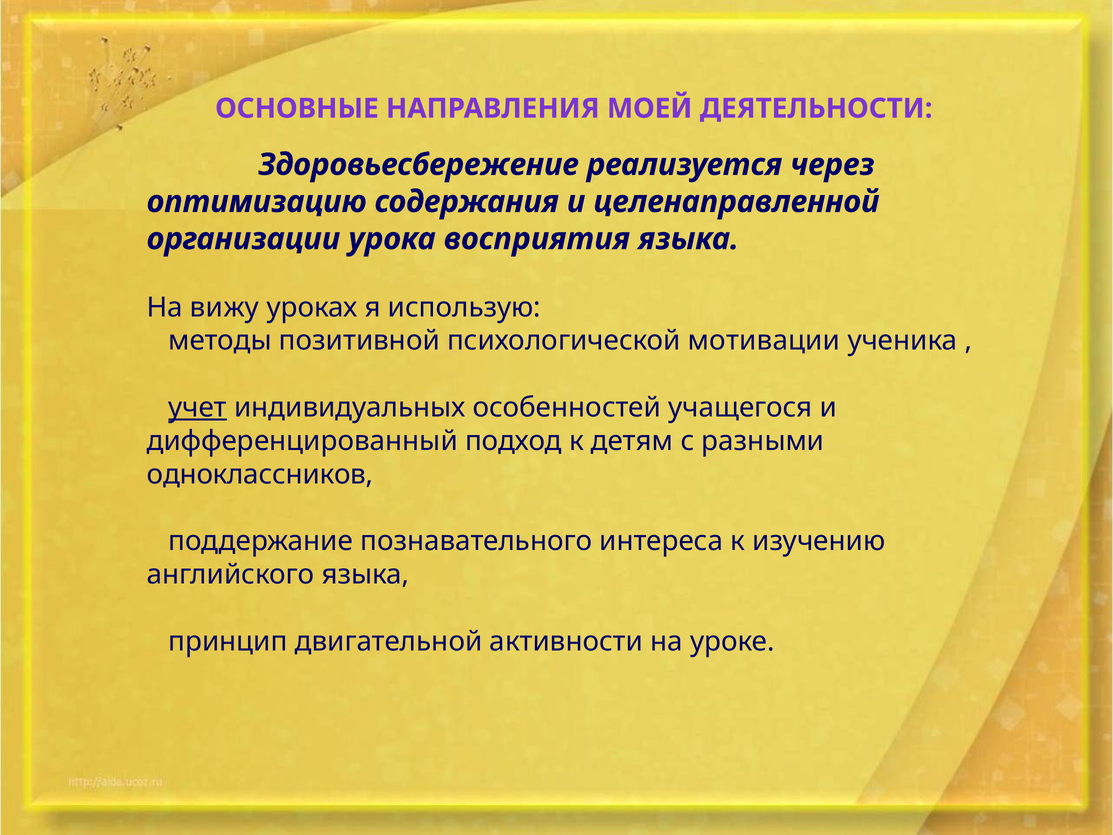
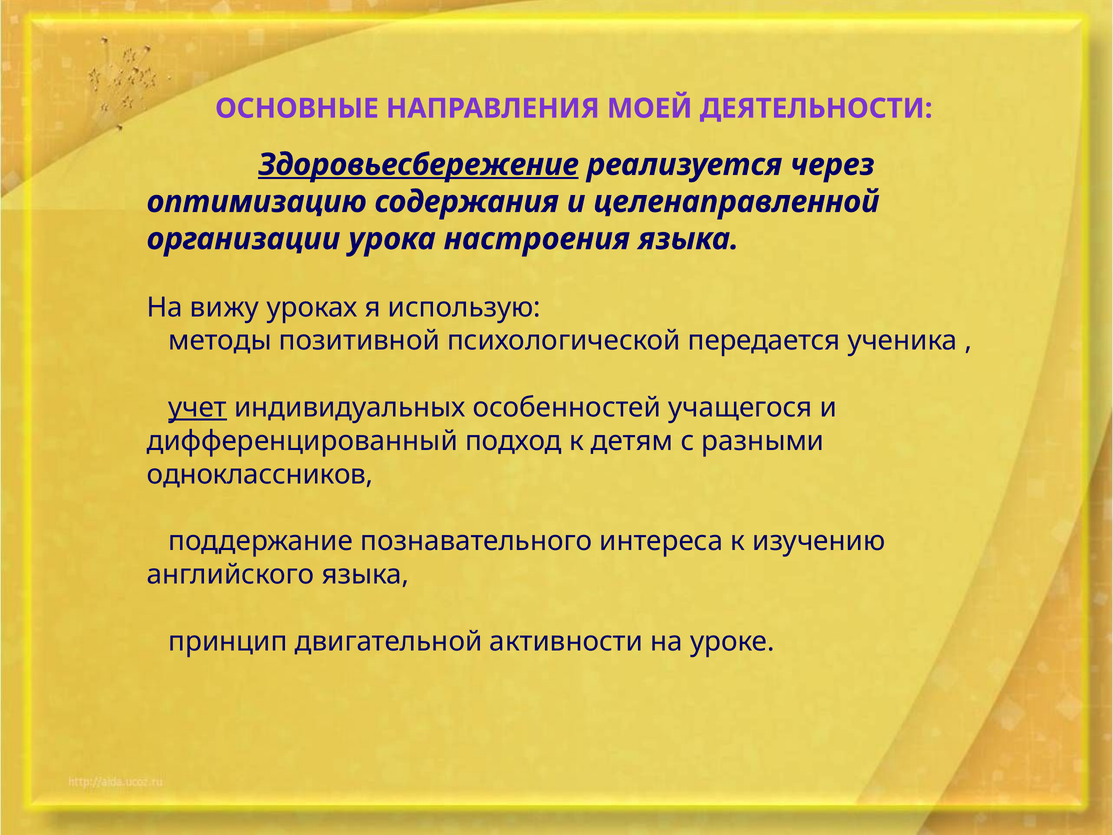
Здоровьесбережение underline: none -> present
восприятия: восприятия -> настроения
мотивации: мотивации -> передается
